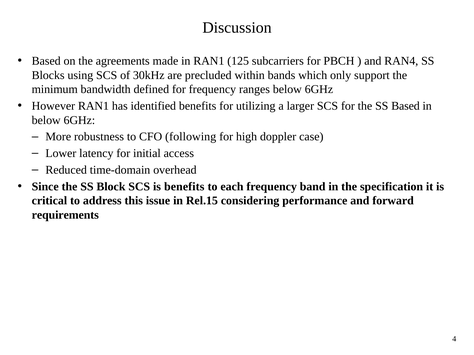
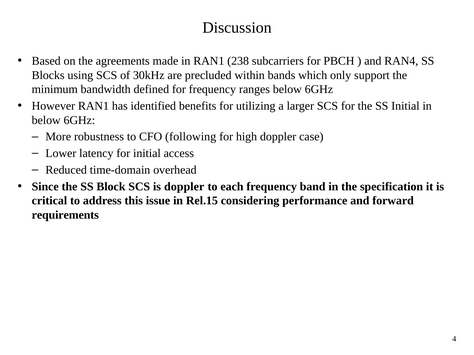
125: 125 -> 238
SS Based: Based -> Initial
is benefits: benefits -> doppler
